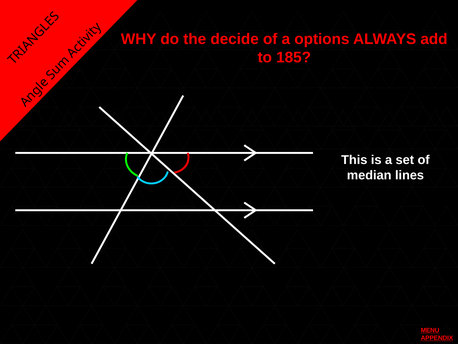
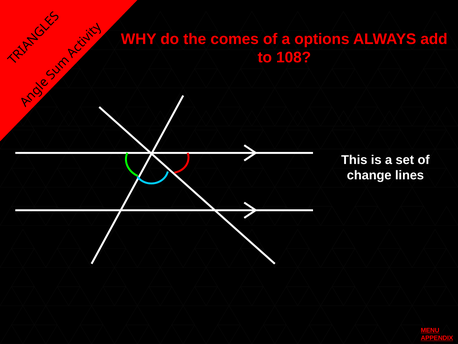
decide: decide -> comes
185: 185 -> 108
median: median -> change
